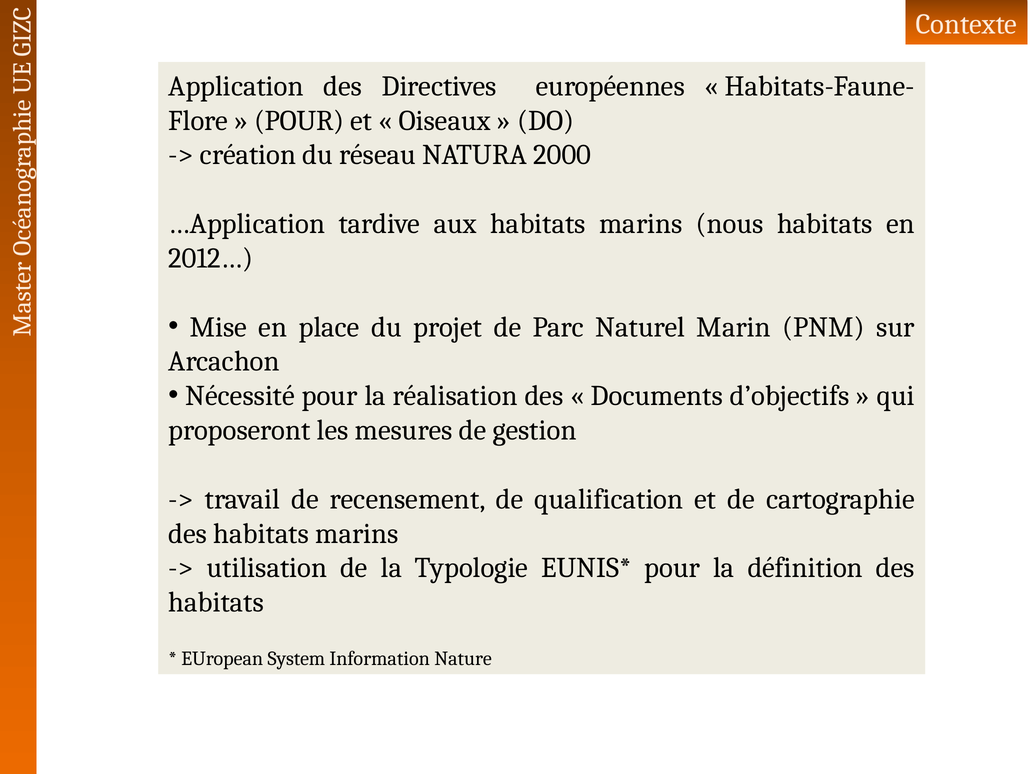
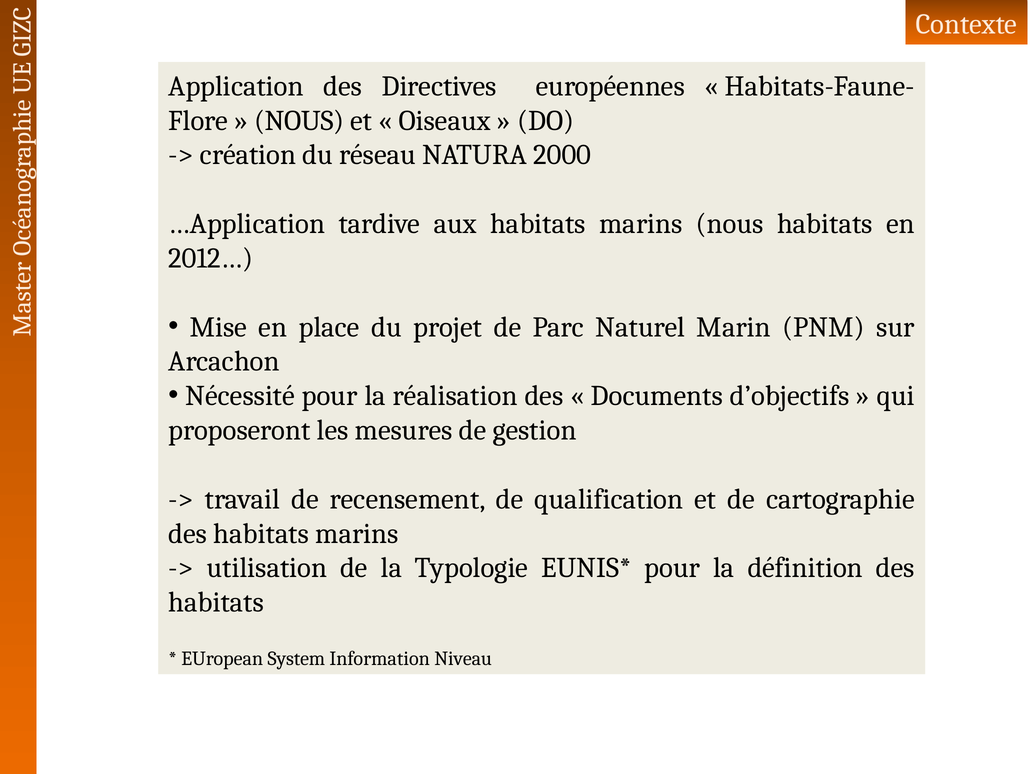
POUR at (299, 120): POUR -> NOUS
Nature: Nature -> Niveau
